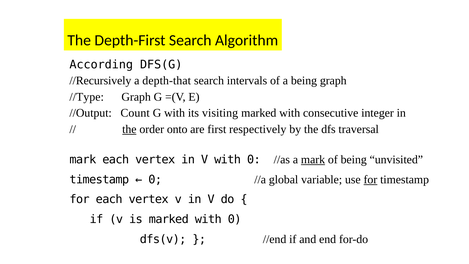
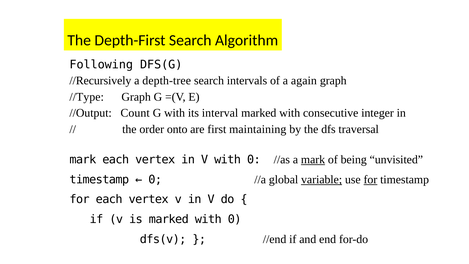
According: According -> Following
depth-that: depth-that -> depth-tree
a being: being -> again
visiting: visiting -> interval
the at (129, 129) underline: present -> none
respectively: respectively -> maintaining
variable underline: none -> present
